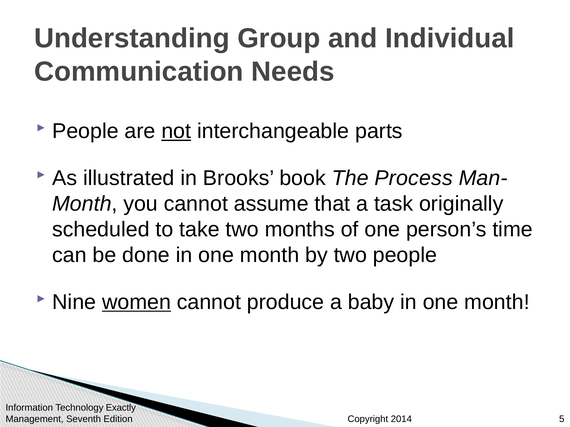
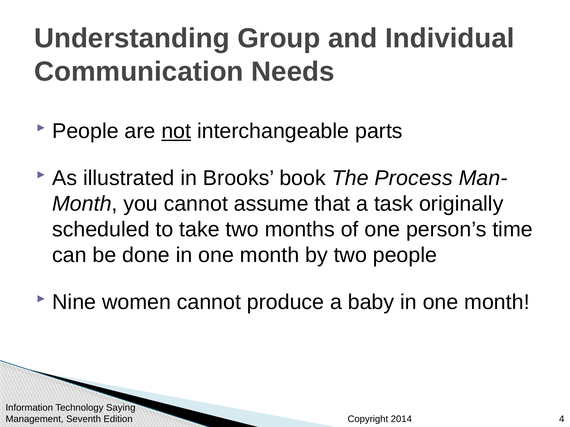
women underline: present -> none
Exactly: Exactly -> Saying
5: 5 -> 4
